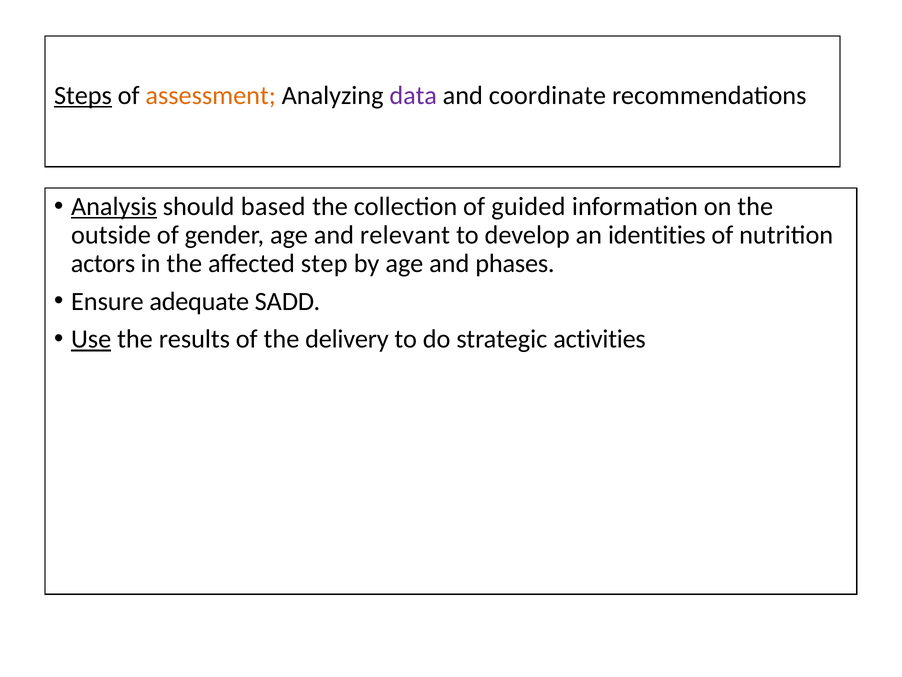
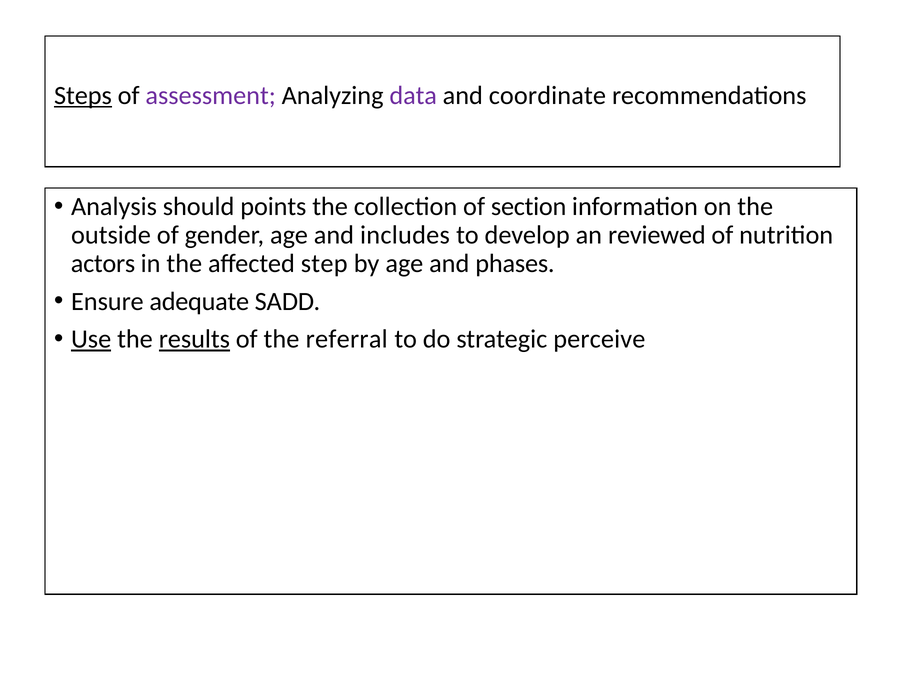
assessment colour: orange -> purple
Analysis underline: present -> none
based: based -> points
guided: guided -> section
relevant: relevant -> includes
identities: identities -> reviewed
results underline: none -> present
delivery: delivery -> referral
activities: activities -> perceive
